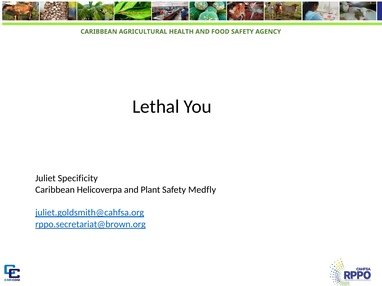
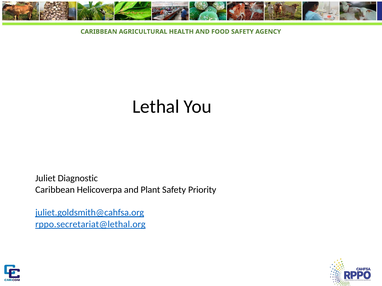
Specificity: Specificity -> Diagnostic
Medfly: Medfly -> Priority
rppo.secretariat@brown.org: rppo.secretariat@brown.org -> rppo.secretariat@lethal.org
